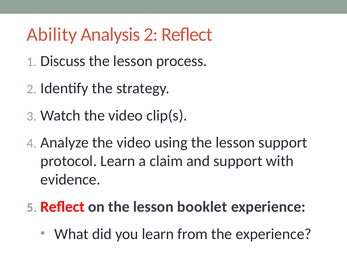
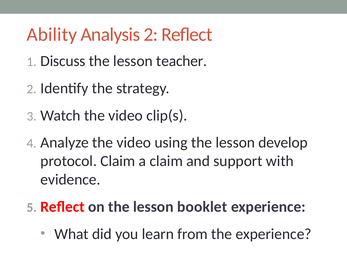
process: process -> teacher
lesson support: support -> develop
protocol Learn: Learn -> Claim
